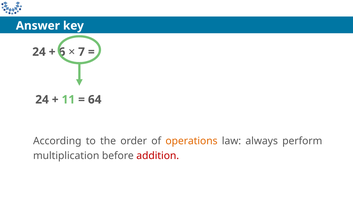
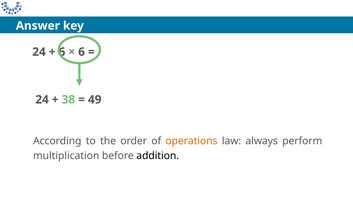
7 at (82, 52): 7 -> 6
11: 11 -> 38
64: 64 -> 49
addition colour: red -> black
